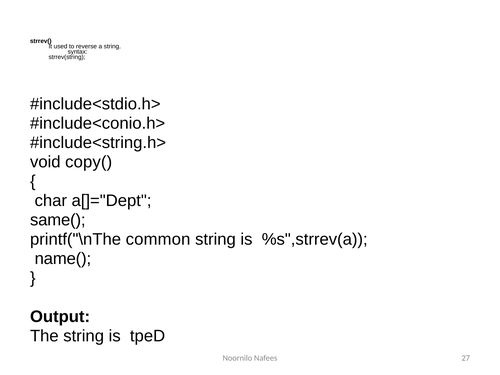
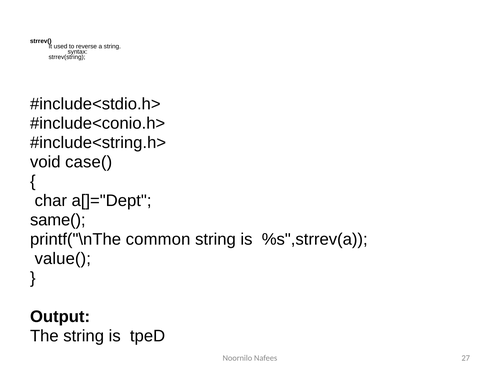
copy(: copy( -> case(
name(: name( -> value(
